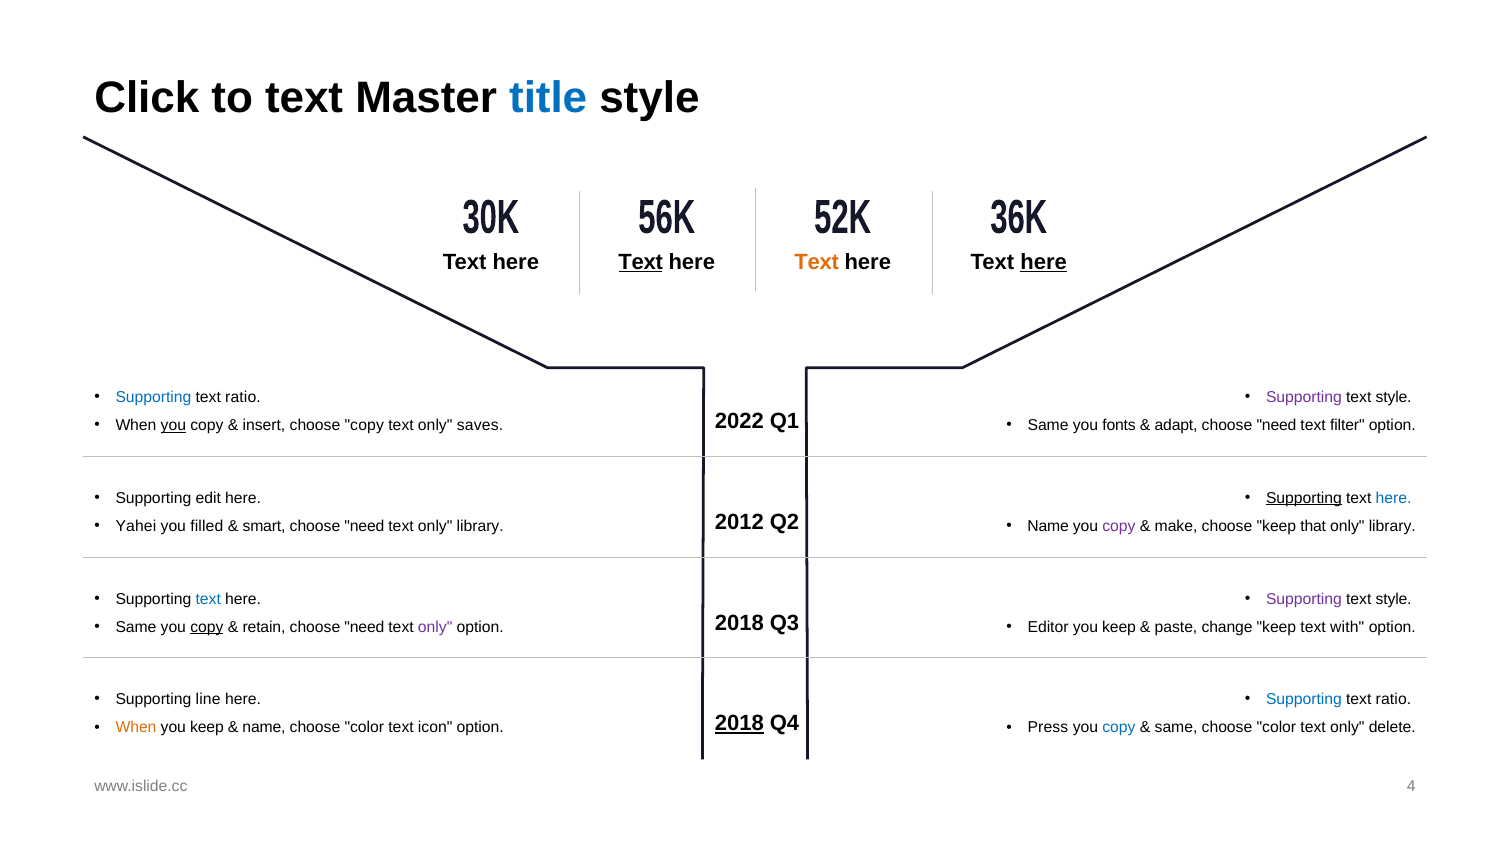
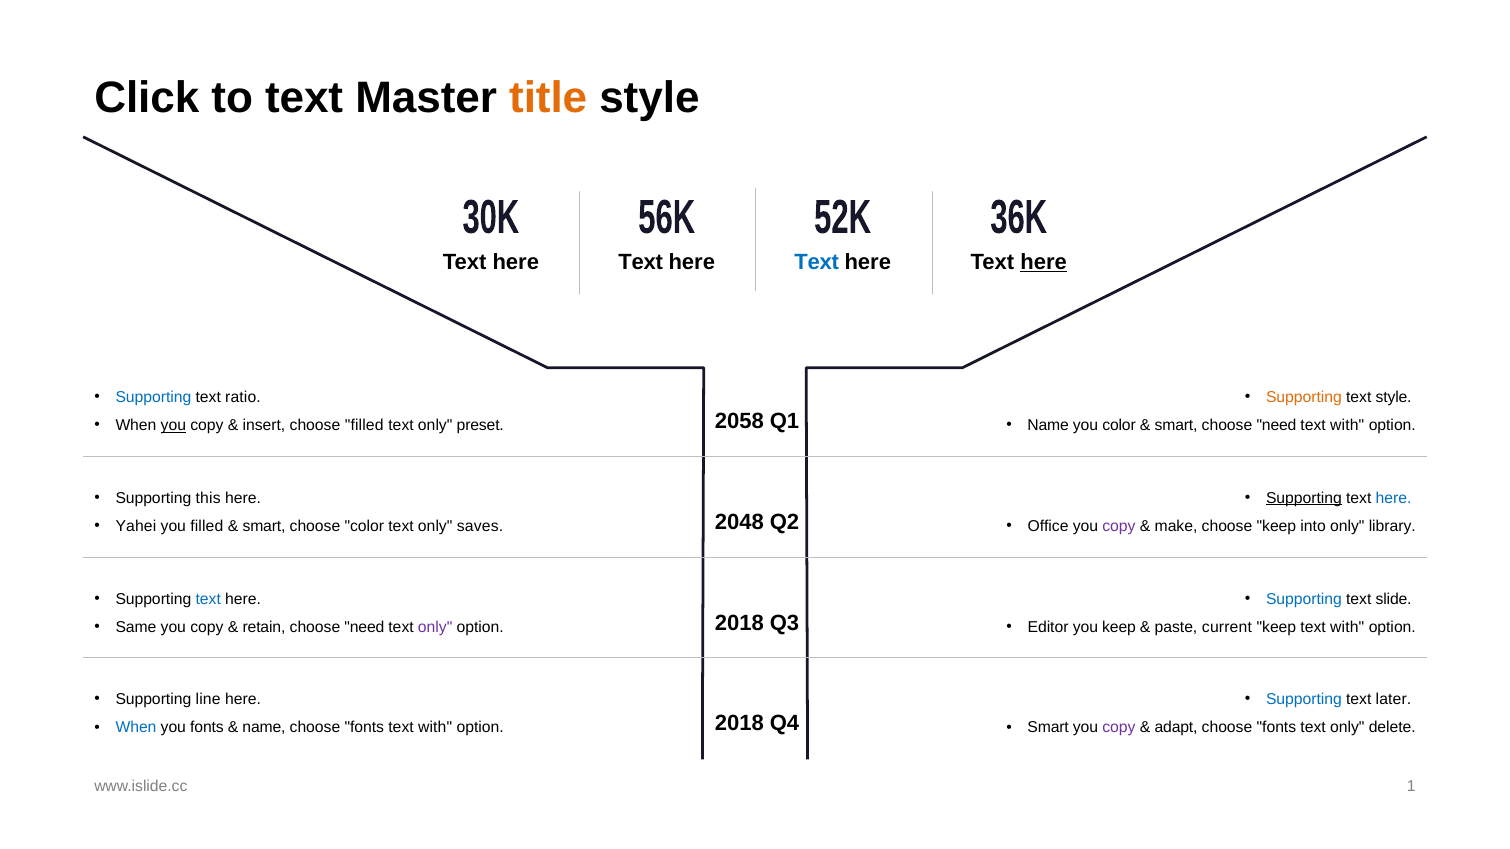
title colour: blue -> orange
Text at (641, 262) underline: present -> none
Text at (817, 262) colour: orange -> blue
Supporting at (1304, 398) colour: purple -> orange
2022: 2022 -> 2058
choose copy: copy -> filled
saves: saves -> preset
Same at (1048, 426): Same -> Name
you fonts: fonts -> color
adapt at (1176, 426): adapt -> smart
filter at (1347, 426): filter -> with
edit: edit -> this
2012: 2012 -> 2048
need at (364, 527): need -> color
text only library: library -> saves
Name at (1048, 527): Name -> Office
that: that -> into
Supporting at (1304, 599) colour: purple -> blue
style at (1394, 599): style -> slide
copy at (207, 627) underline: present -> none
change: change -> current
ratio at (1393, 700): ratio -> later
2018 at (739, 724) underline: present -> none
When at (136, 728) colour: orange -> blue
keep at (207, 728): keep -> fonts
color at (364, 728): color -> fonts
icon at (435, 728): icon -> with
Press at (1048, 728): Press -> Smart
copy at (1119, 728) colour: blue -> purple
same at (1176, 728): same -> adapt
color at (1276, 728): color -> fonts
4: 4 -> 1
